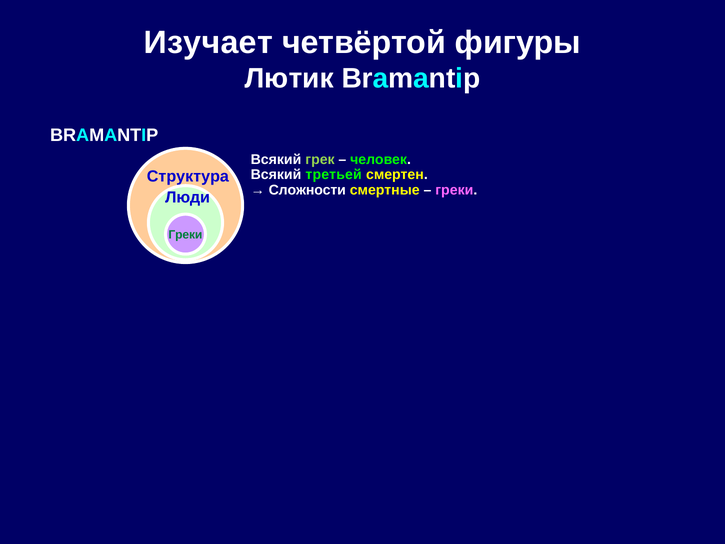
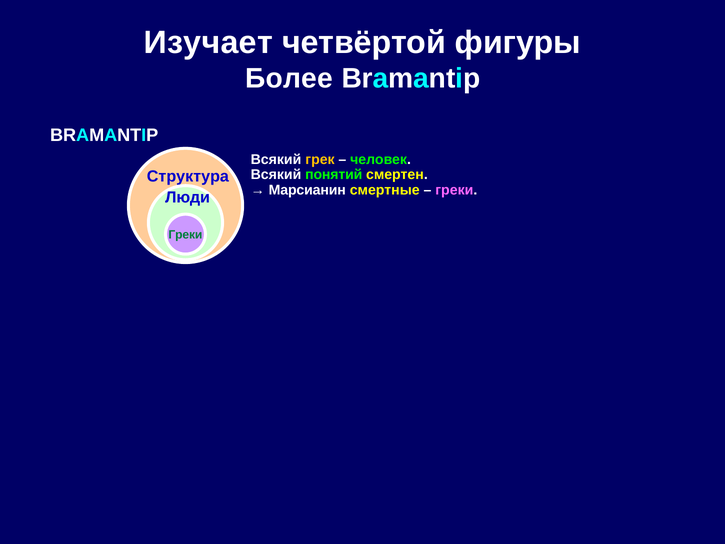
Лютик: Лютик -> Более
грек colour: light green -> yellow
третьей: третьей -> понятий
Сложности: Сложности -> Марсианин
